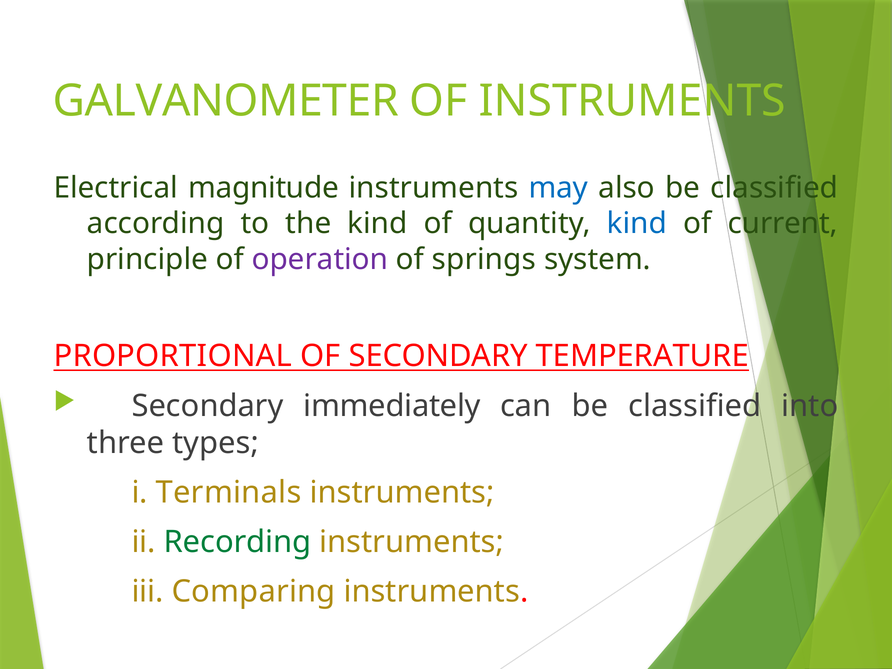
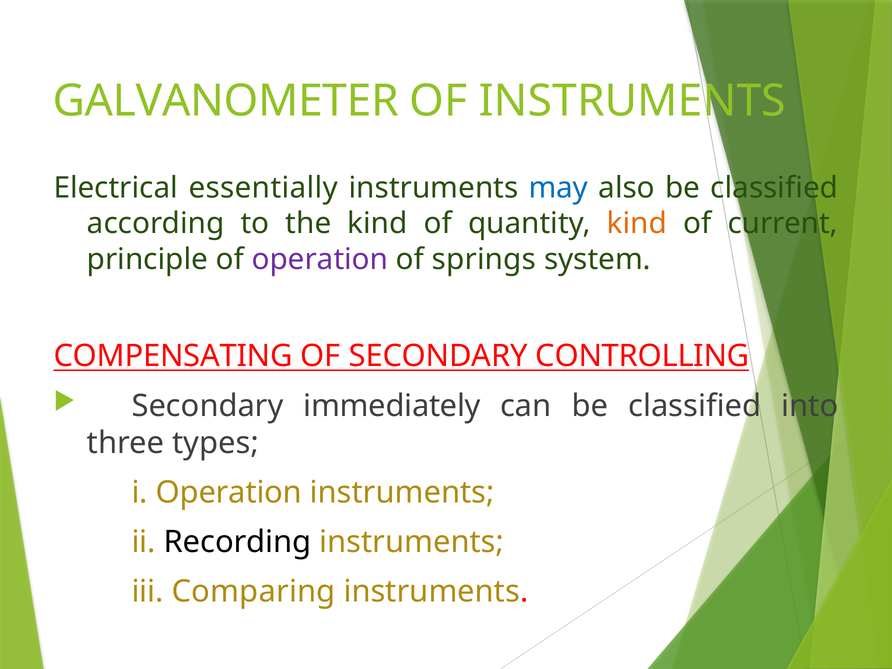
magnitude: magnitude -> essentially
kind at (637, 224) colour: blue -> orange
PROPORTIONAL: PROPORTIONAL -> COMPENSATING
TEMPERATURE: TEMPERATURE -> CONTROLLING
i Terminals: Terminals -> Operation
Recording colour: green -> black
